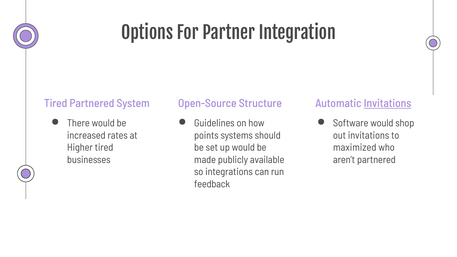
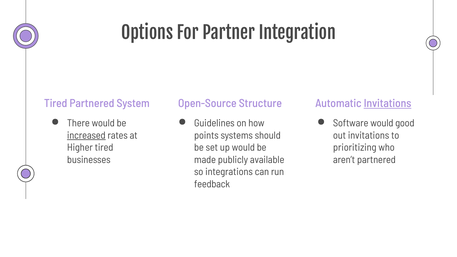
shop: shop -> good
increased underline: none -> present
maximized: maximized -> prioritizing
